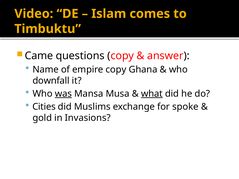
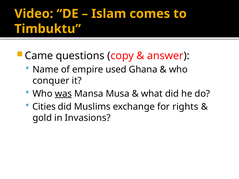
empire copy: copy -> used
downfall: downfall -> conquer
what underline: present -> none
spoke: spoke -> rights
